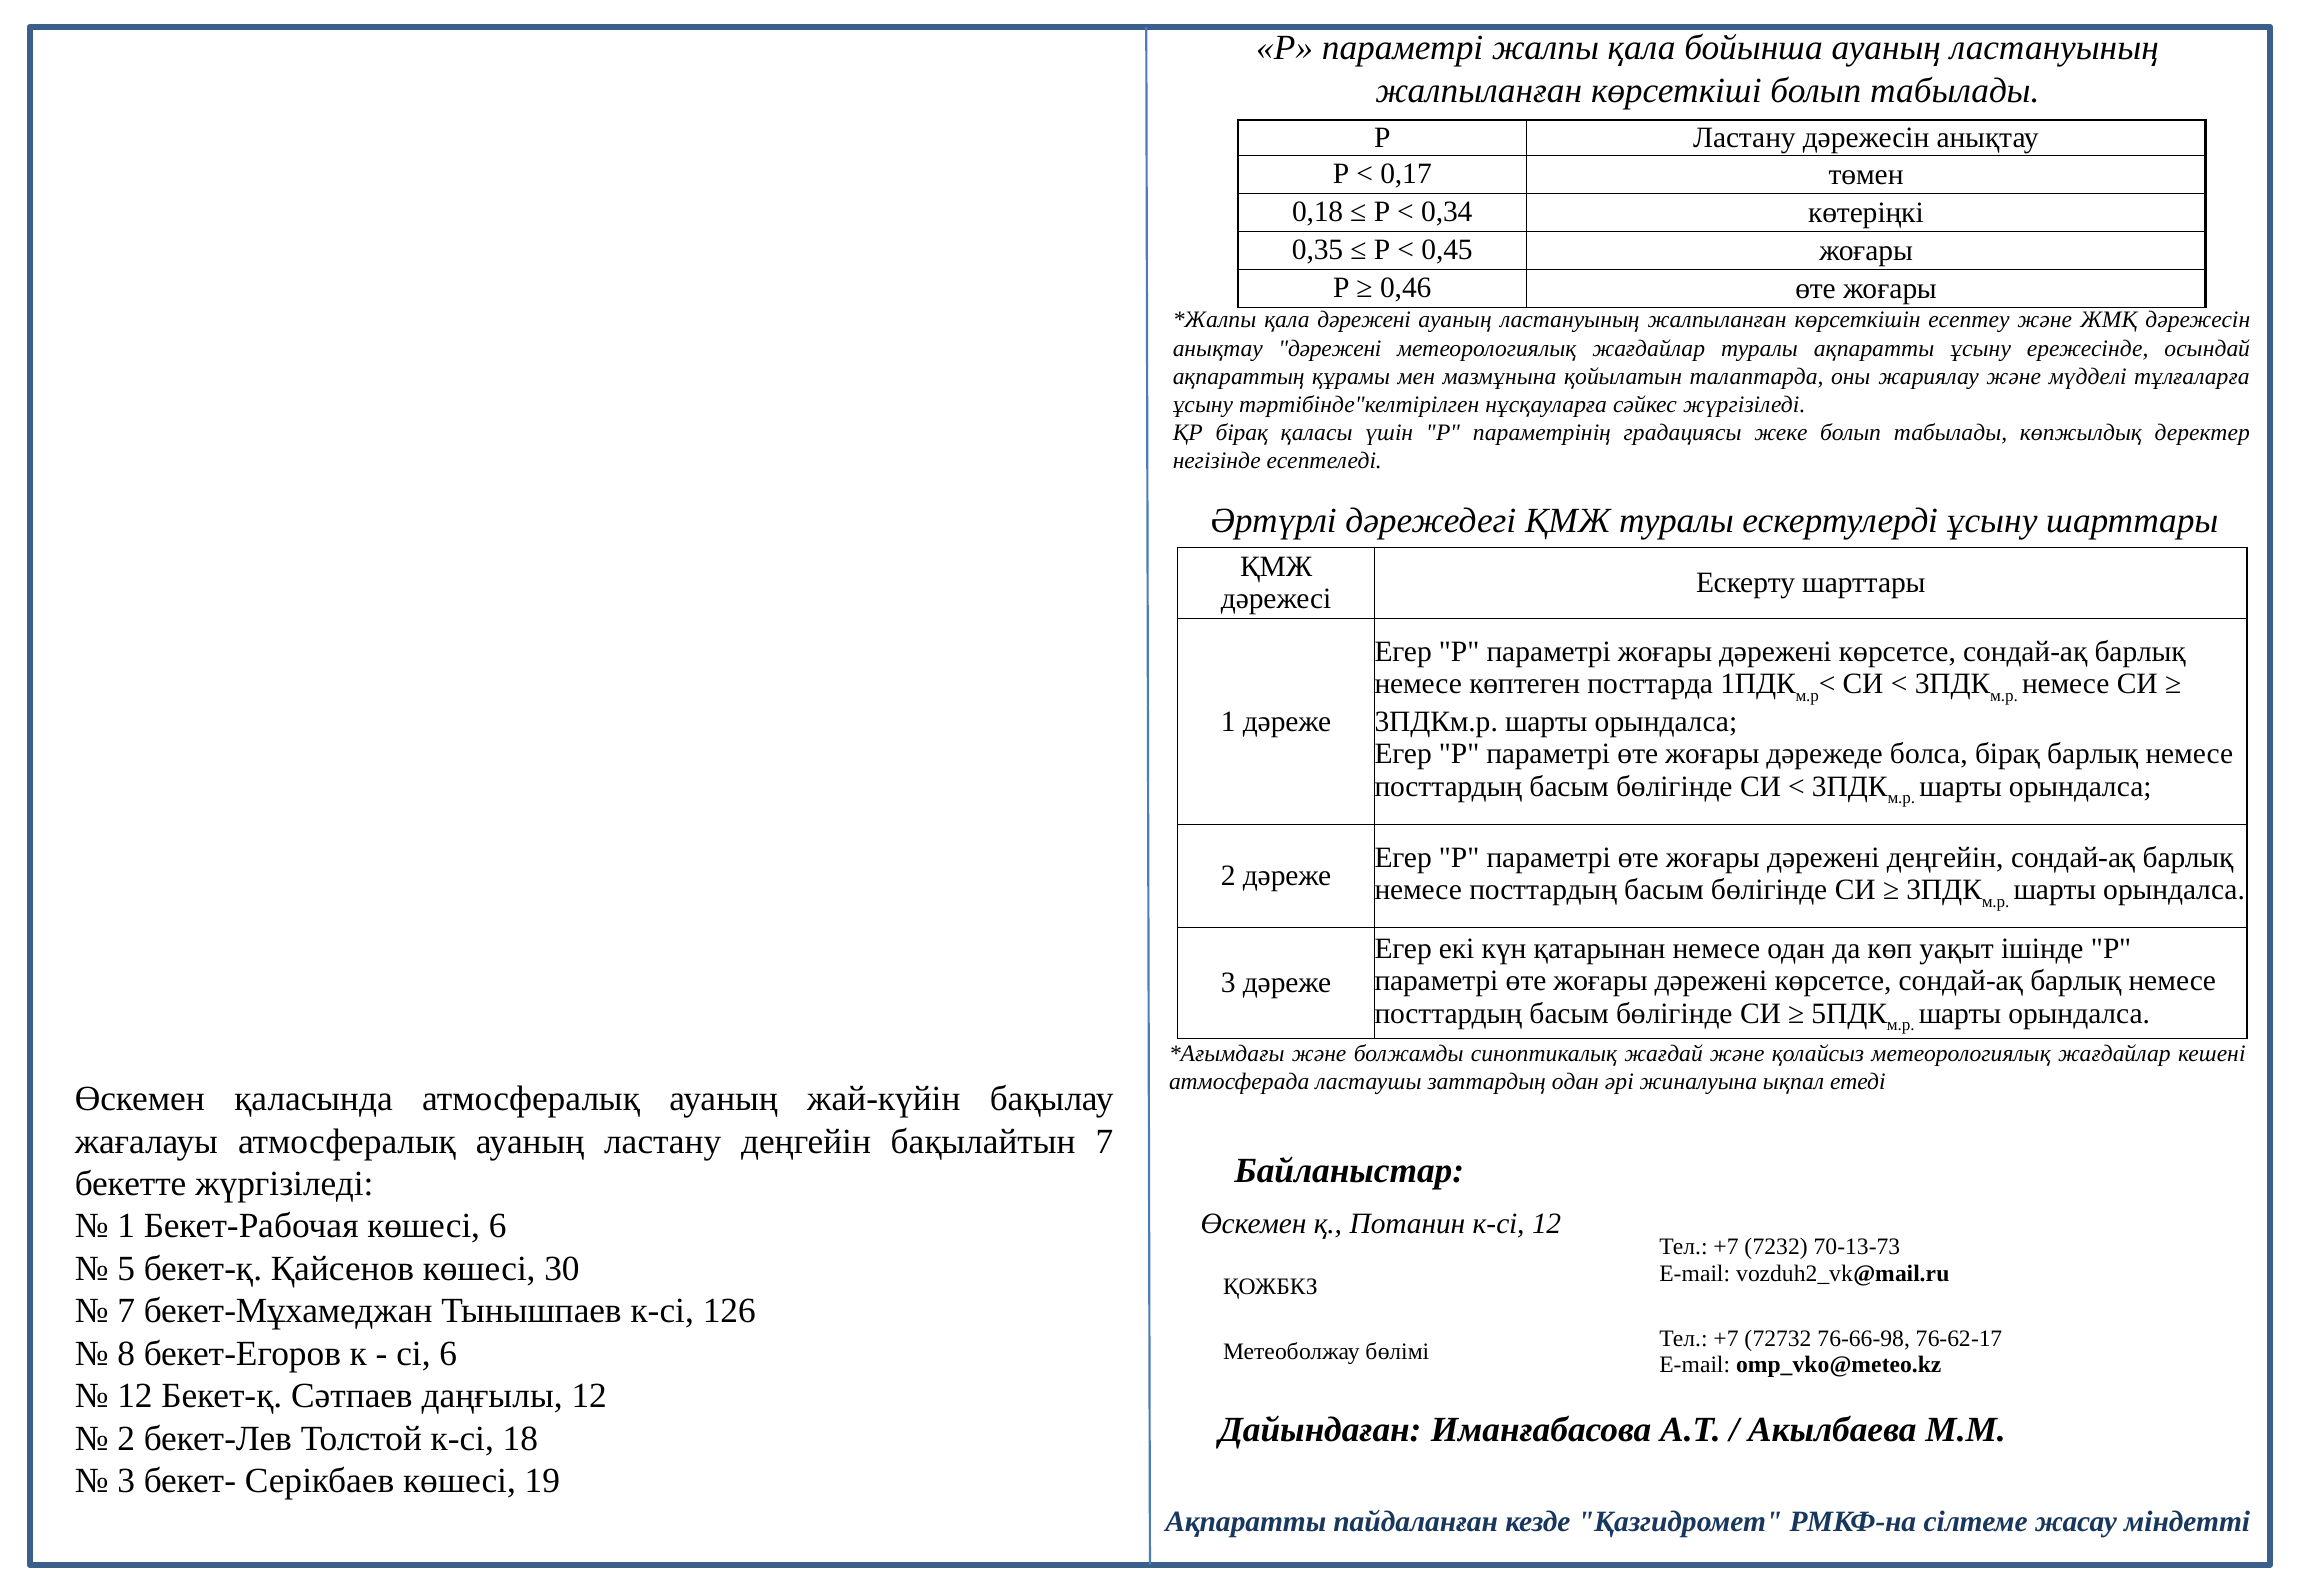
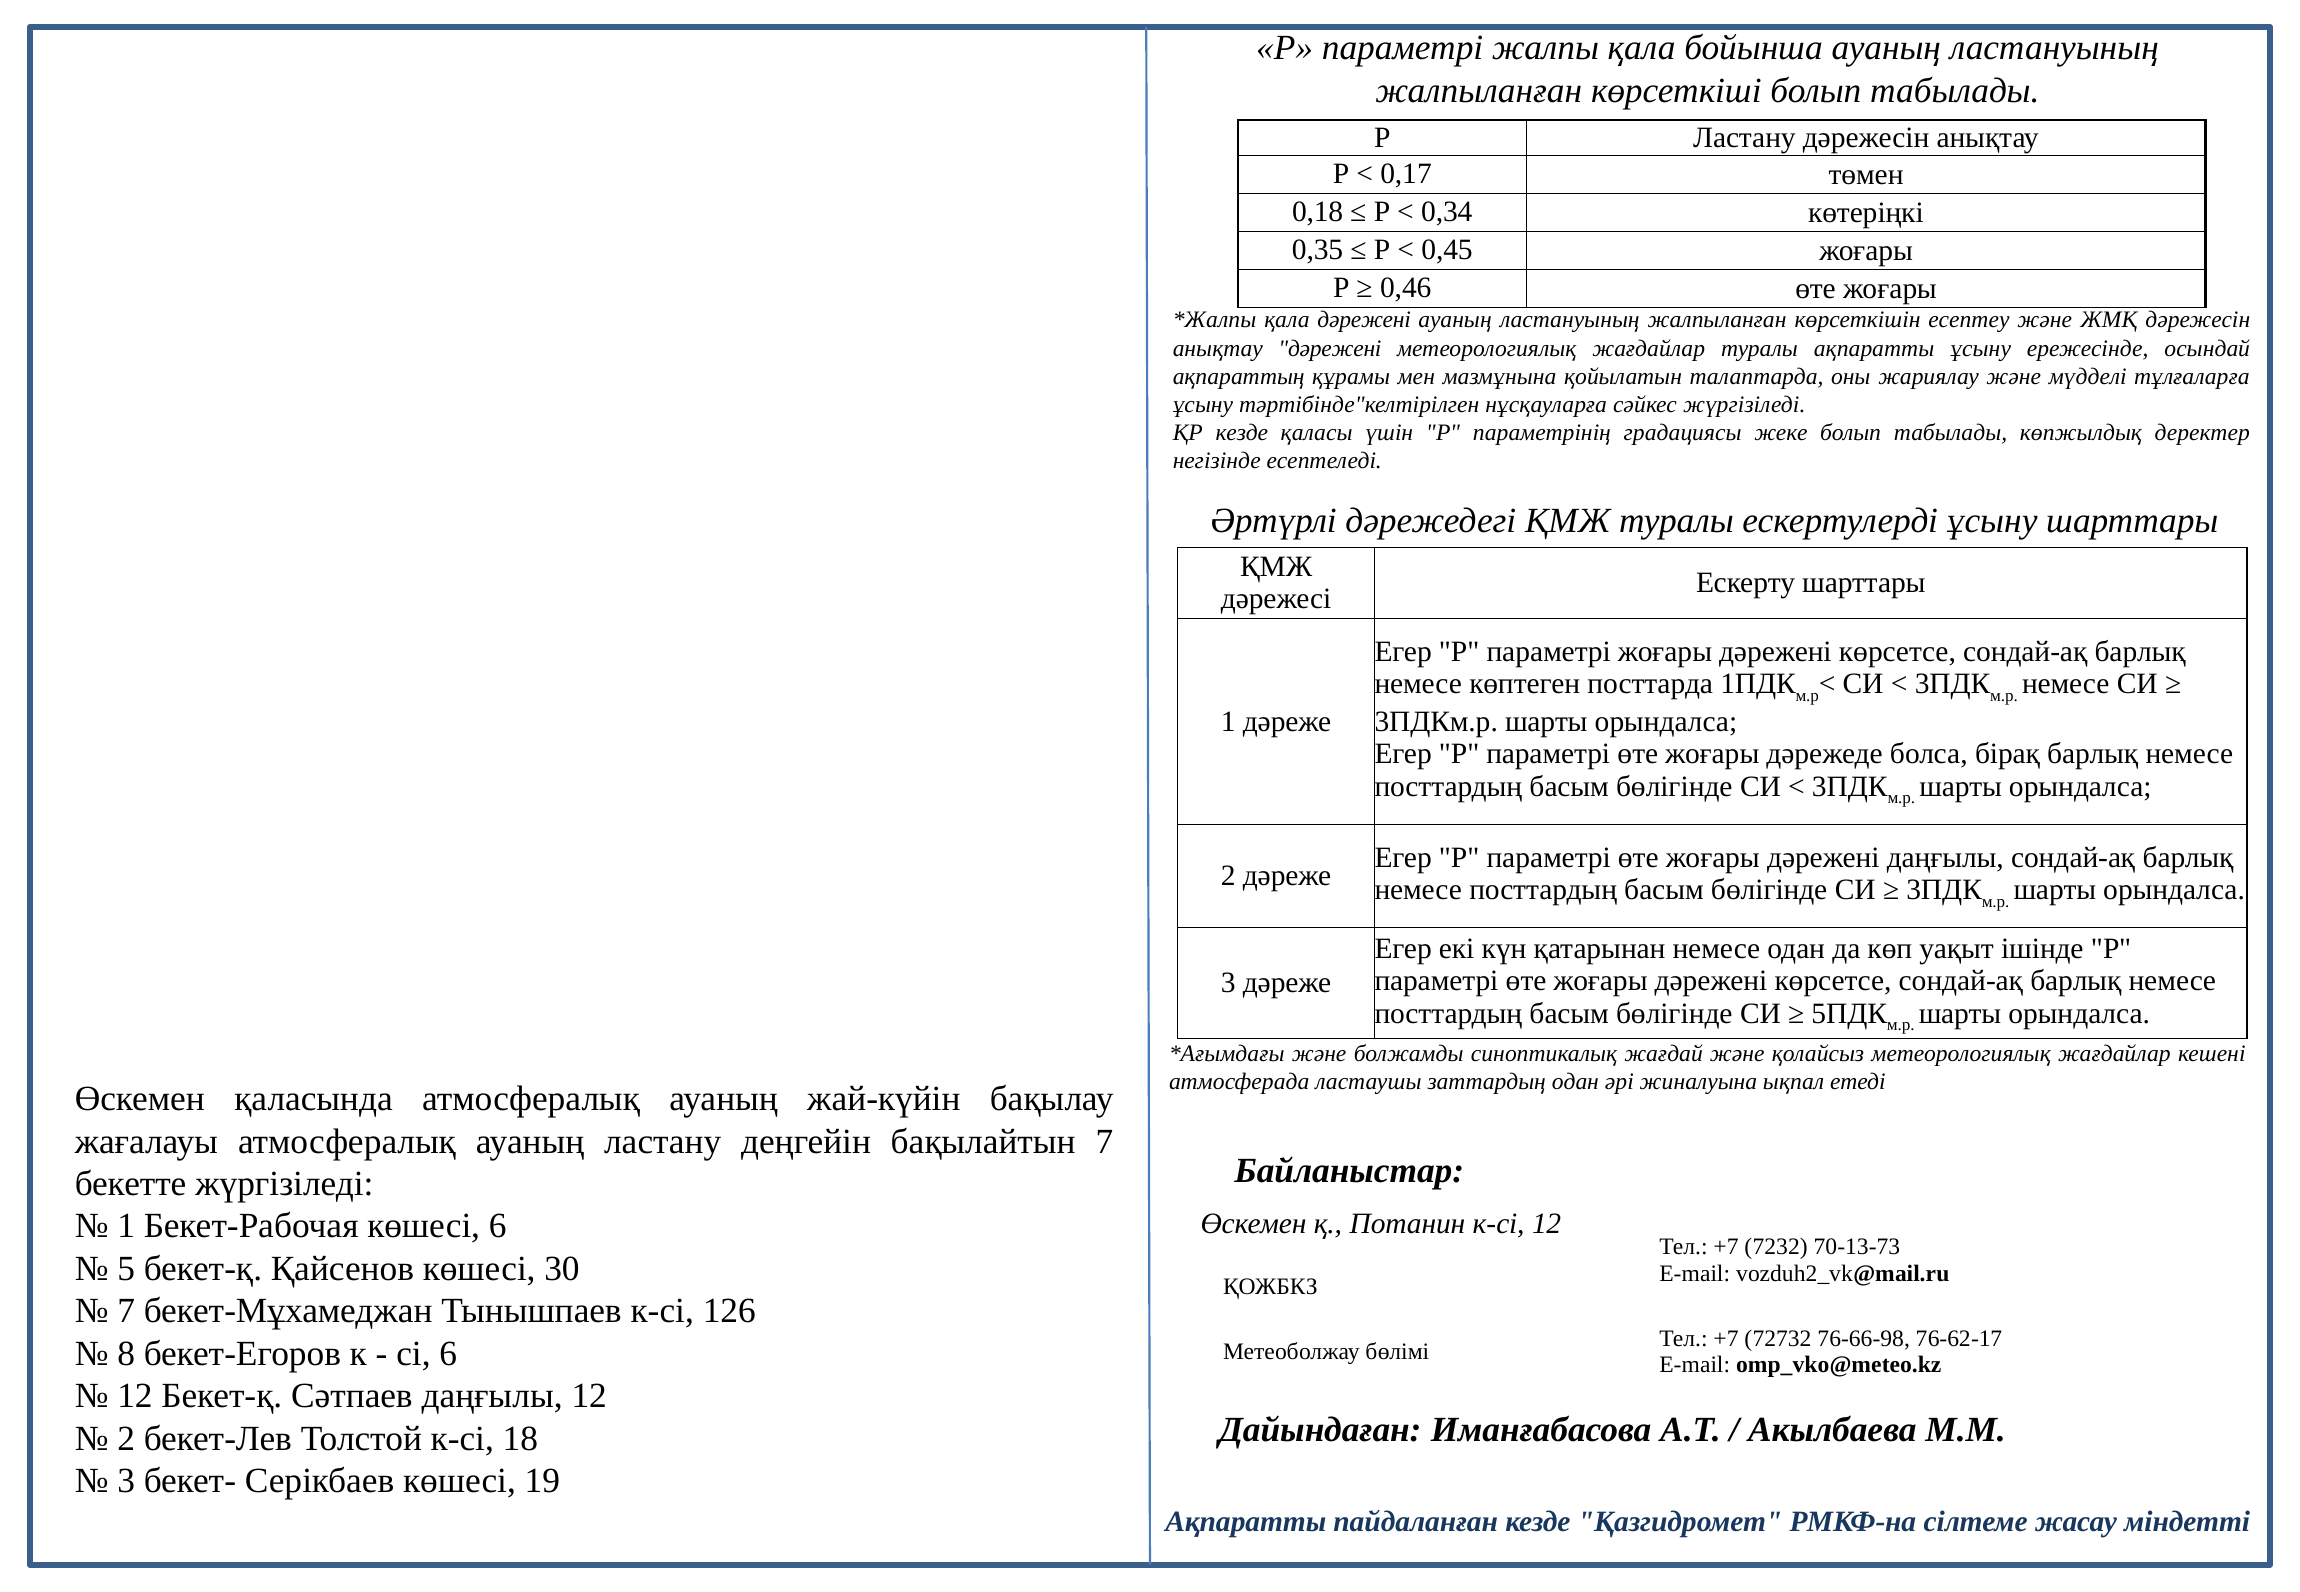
ҚР бірақ: бірақ -> кезде
дәрежені деңгейін: деңгейін -> даңғылы
